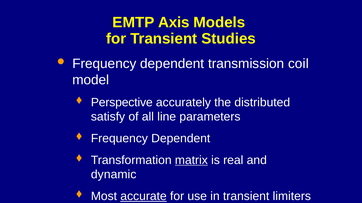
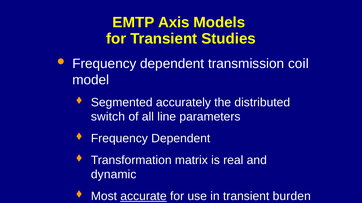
Perspective: Perspective -> Segmented
satisfy: satisfy -> switch
matrix underline: present -> none
limiters: limiters -> burden
